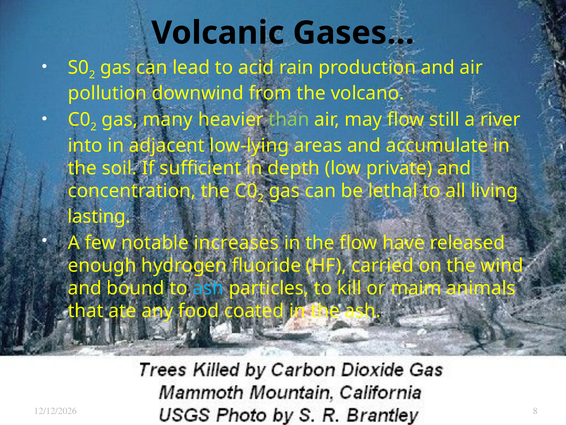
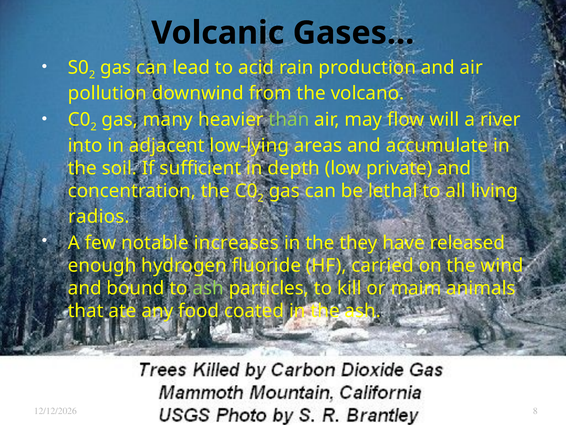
still: still -> will
lasting: lasting -> radios
the flow: flow -> they
ash at (208, 288) colour: light blue -> light green
